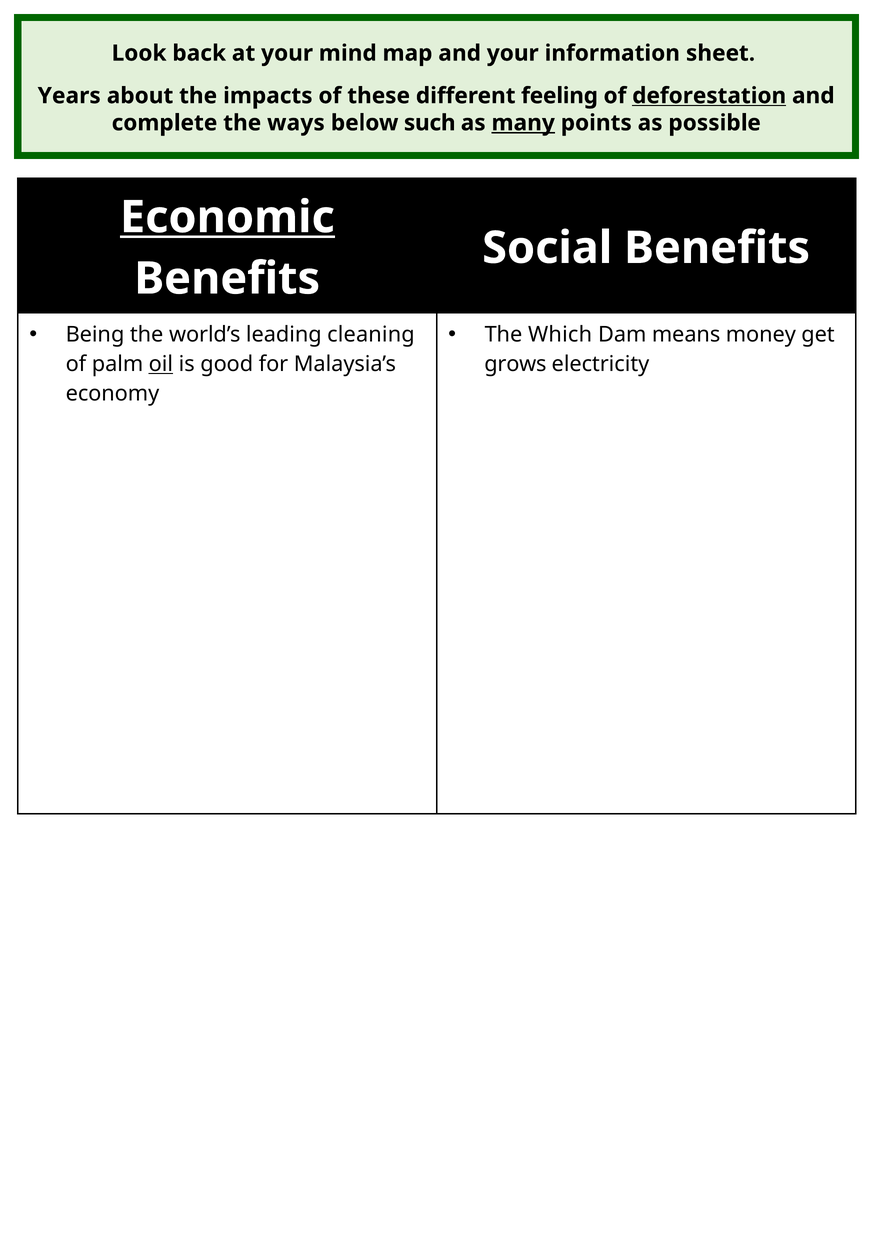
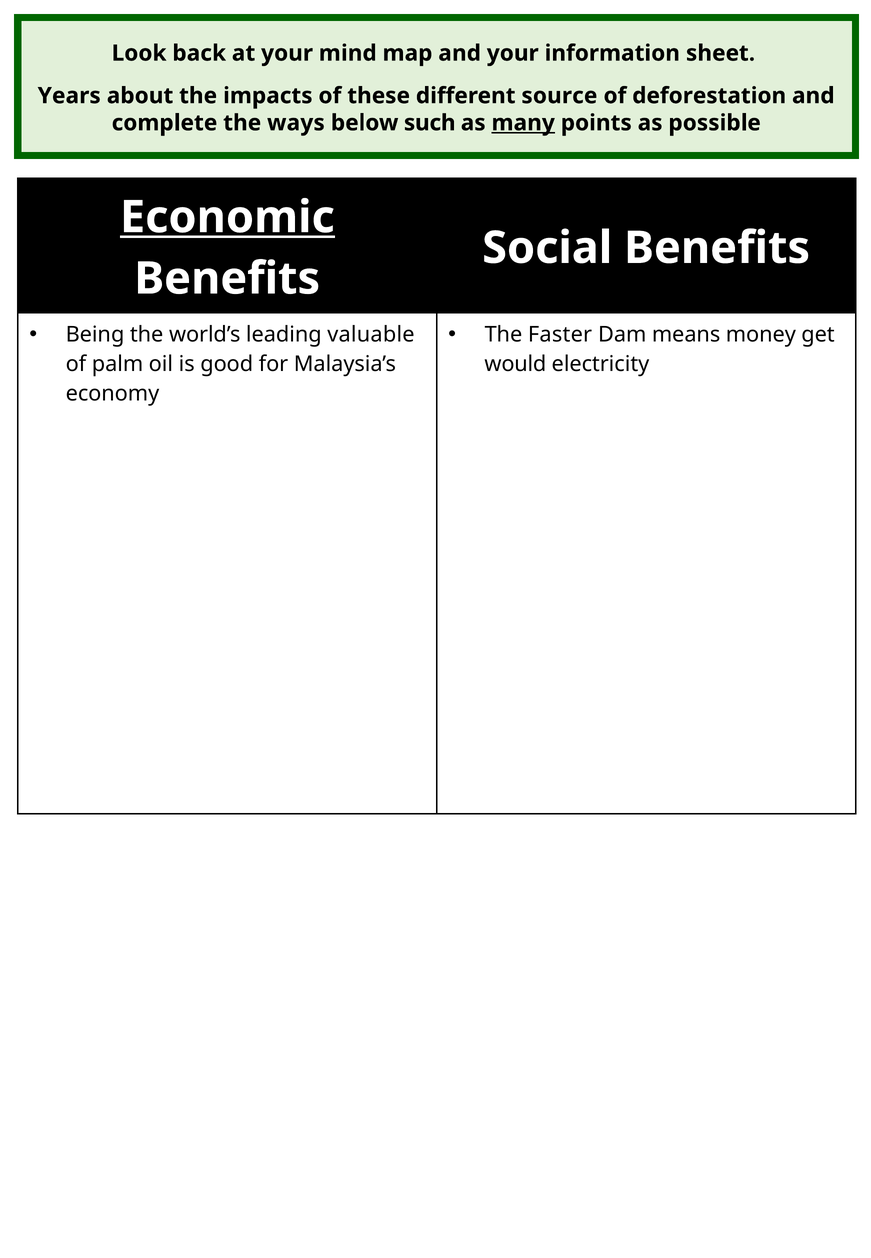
feeling: feeling -> source
deforestation underline: present -> none
cleaning: cleaning -> valuable
Which: Which -> Faster
oil underline: present -> none
grows: grows -> would
